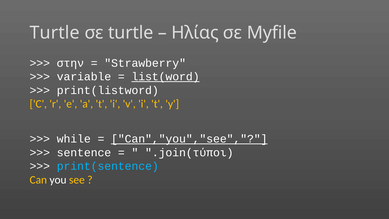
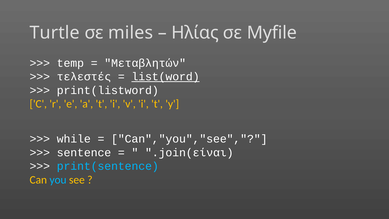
σε turtle: turtle -> miles
στην: στην -> temp
Strawberry: Strawberry -> Μεταβλητών
variable: variable -> τελεστές
Can","you","see underline: present -> none
.join(τύποι: .join(τύποι -> .join(είναι
you colour: white -> light blue
